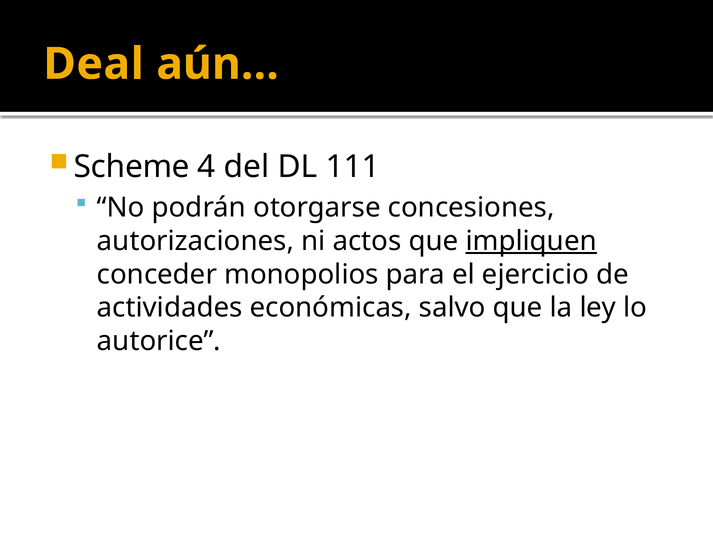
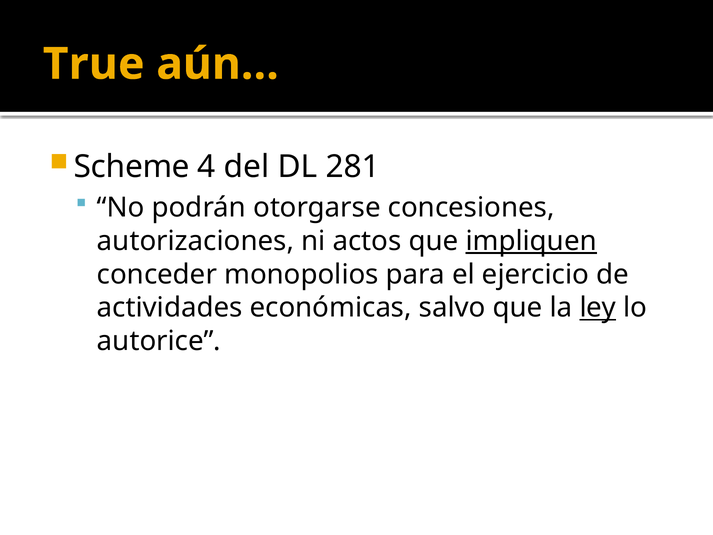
Deal: Deal -> True
111: 111 -> 281
ley underline: none -> present
